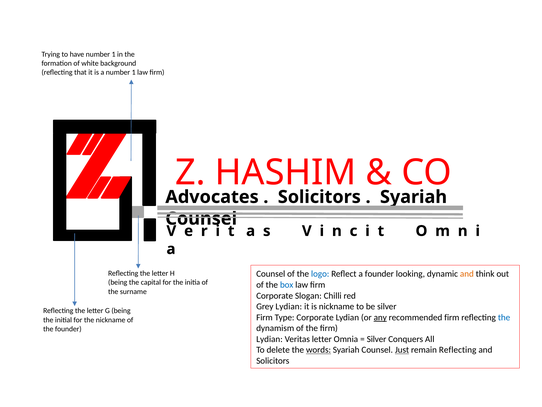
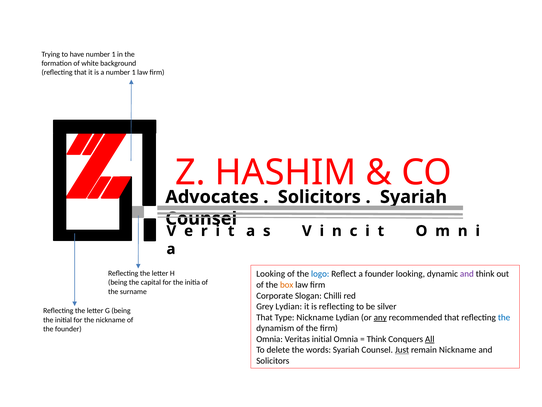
Counsel at (271, 274): Counsel -> Looking
and at (467, 274) colour: orange -> purple
box colour: blue -> orange
is nickname: nickname -> reflecting
Firm at (264, 317): Firm -> That
Type Corporate: Corporate -> Nickname
recommended firm: firm -> that
Lydian at (269, 339): Lydian -> Omnia
Veritas letter: letter -> initial
Silver at (377, 339): Silver -> Think
All underline: none -> present
words underline: present -> none
remain Reflecting: Reflecting -> Nickname
